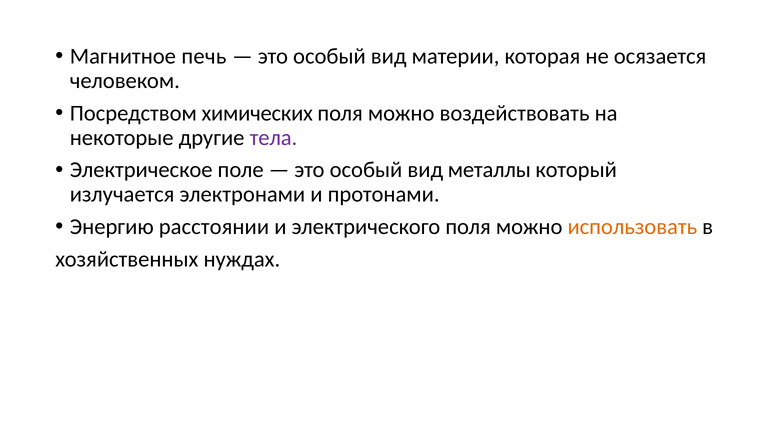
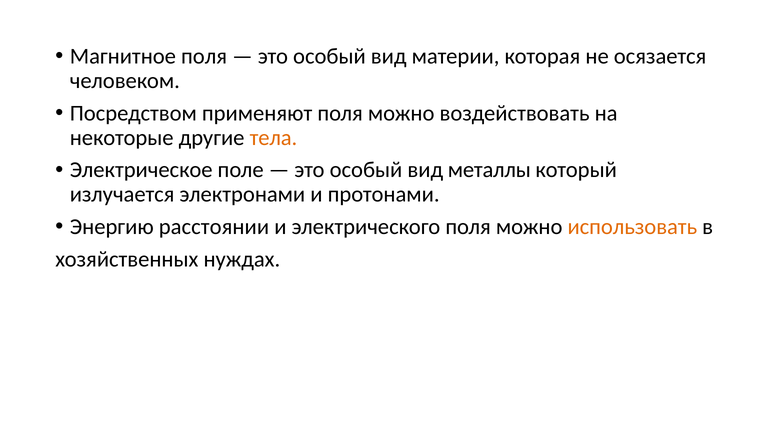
Магнитное печь: печь -> поля
химических: химических -> применяют
тела colour: purple -> orange
